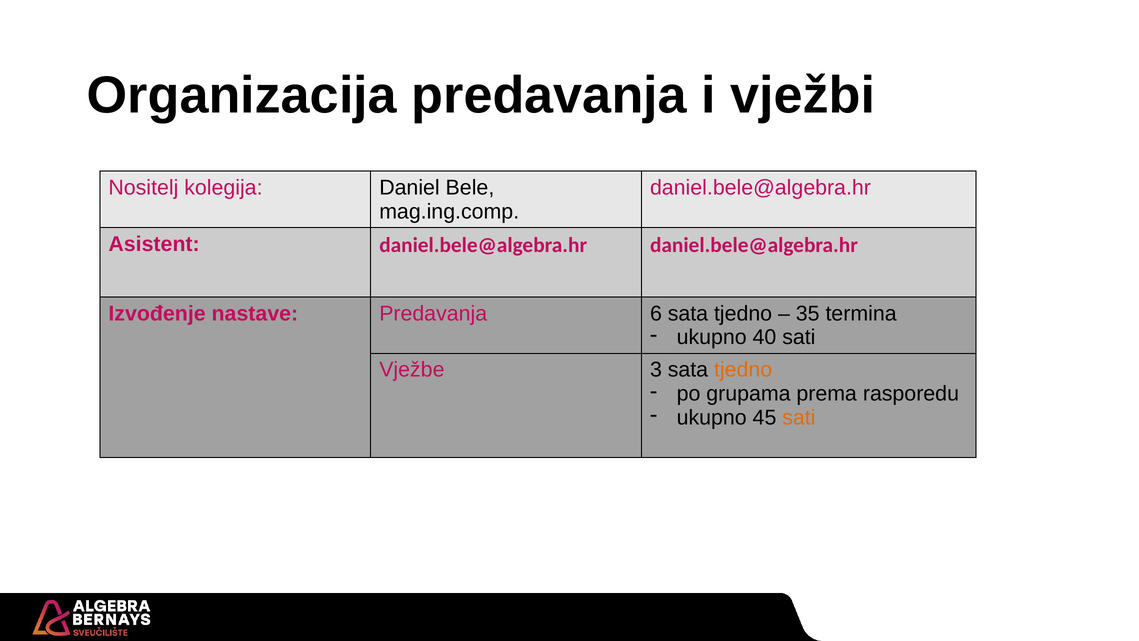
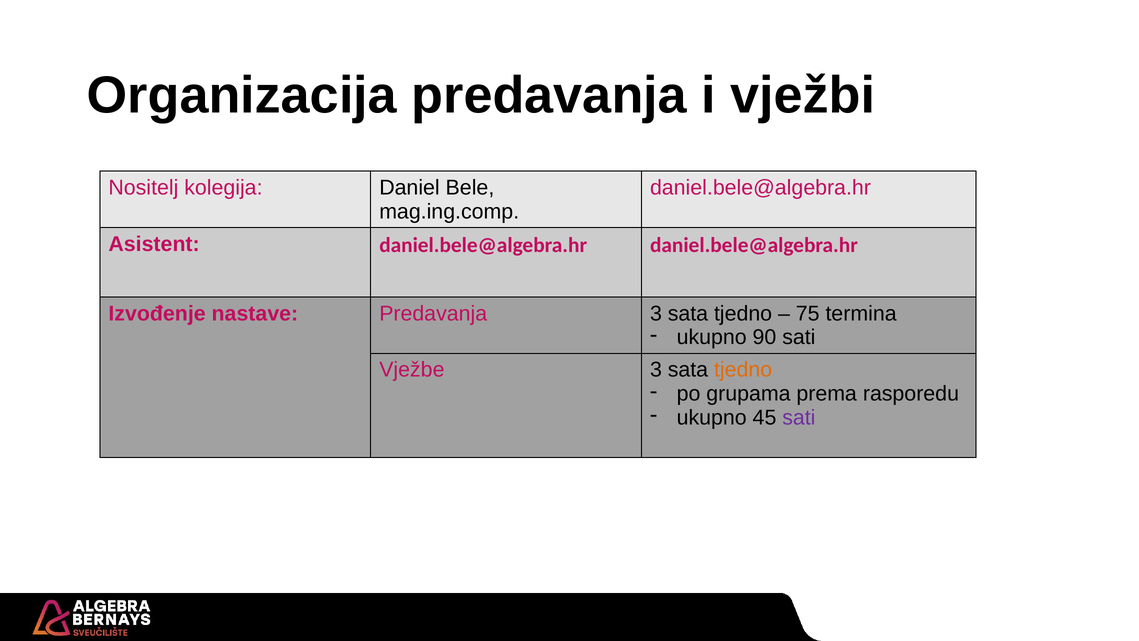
Predavanja 6: 6 -> 3
35: 35 -> 75
40: 40 -> 90
sati at (799, 418) colour: orange -> purple
